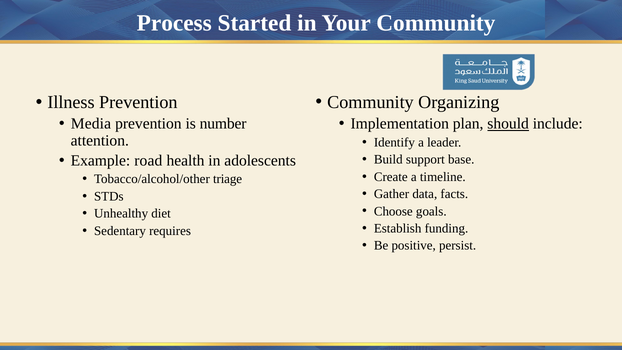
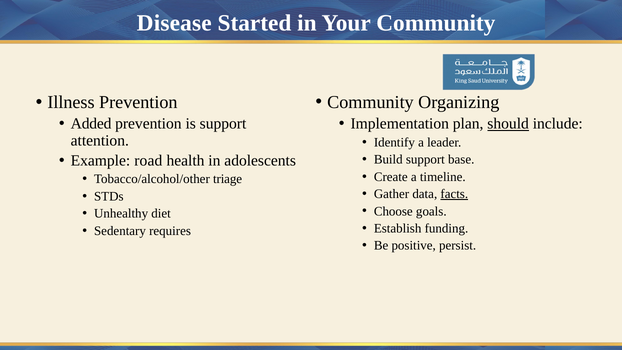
Process: Process -> Disease
Media: Media -> Added
is number: number -> support
facts underline: none -> present
